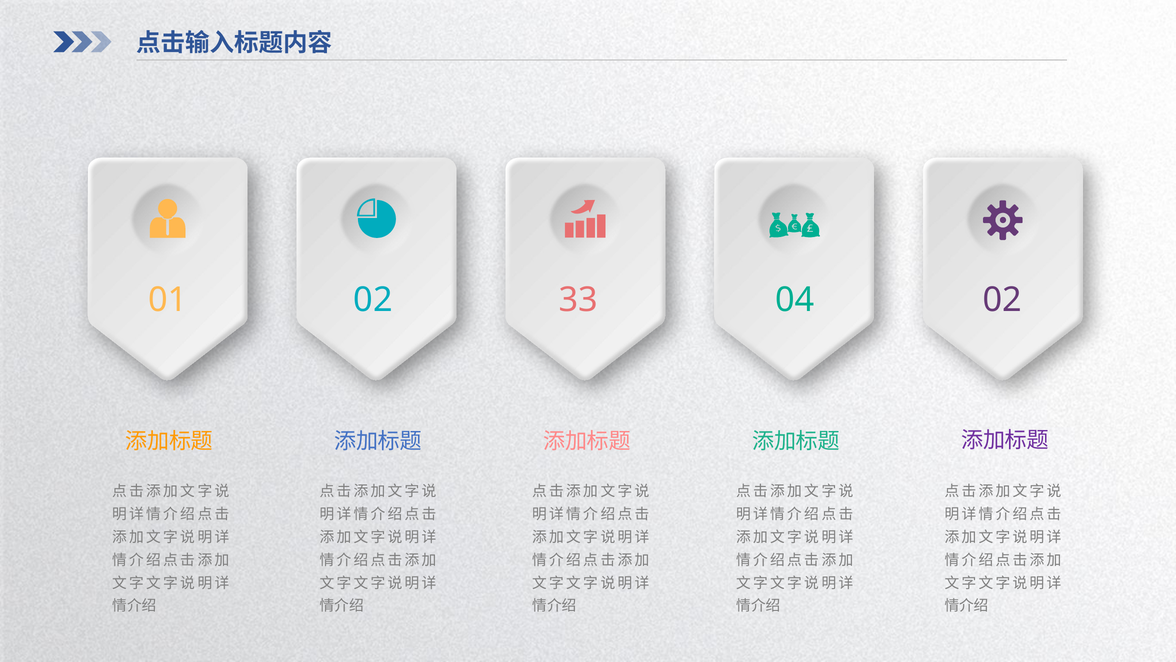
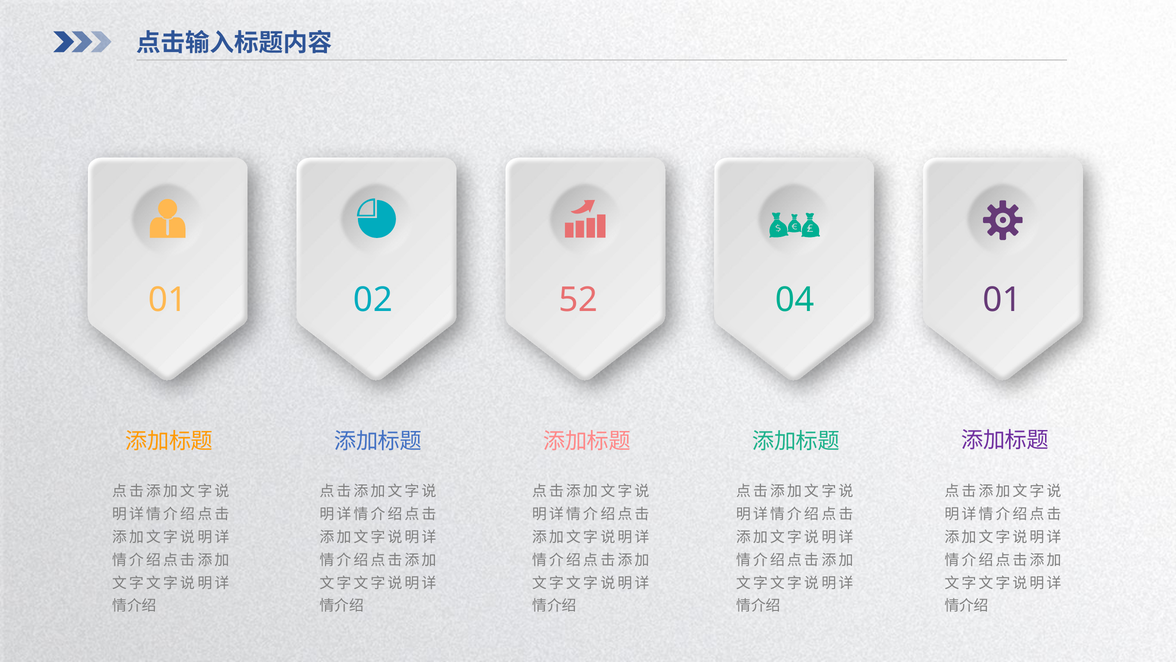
33: 33 -> 52
04 02: 02 -> 01
